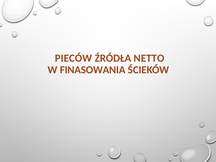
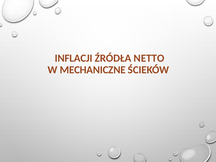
PIECÓW: PIECÓW -> INFLACJI
FINASOWANIA: FINASOWANIA -> MECHANICZNE
